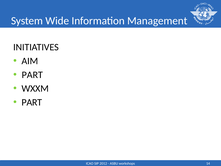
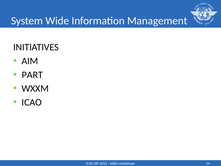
PART at (32, 102): PART -> ICAO
